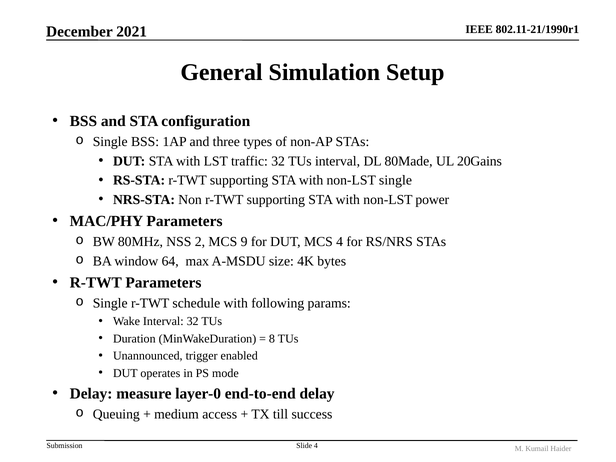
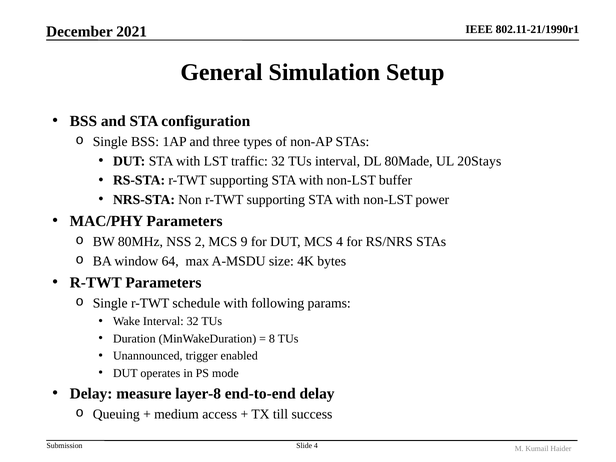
20Gains: 20Gains -> 20Stays
non-LST single: single -> buffer
layer-0: layer-0 -> layer-8
